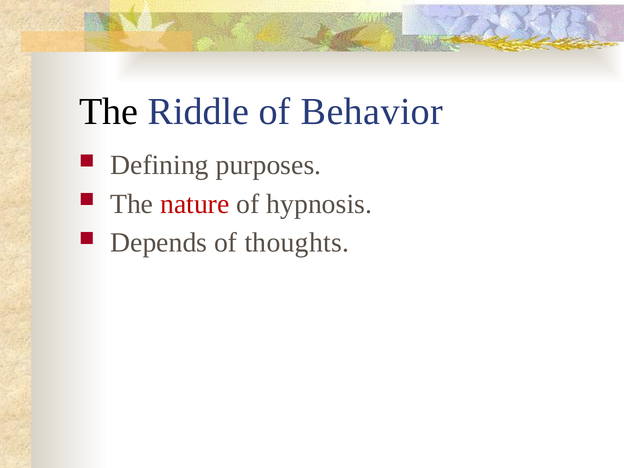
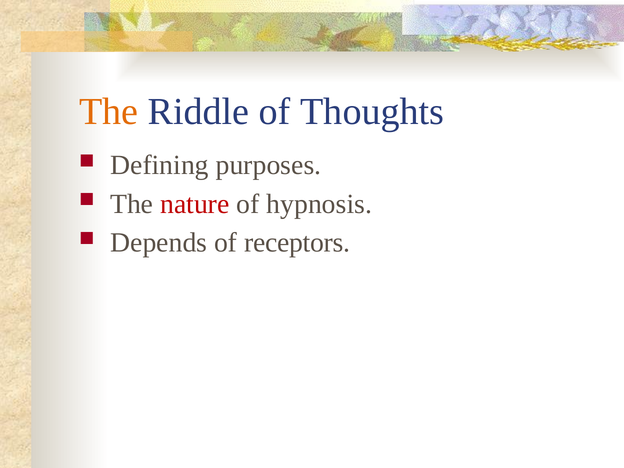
The at (109, 112) colour: black -> orange
Behavior: Behavior -> Thoughts
thoughts: thoughts -> receptors
